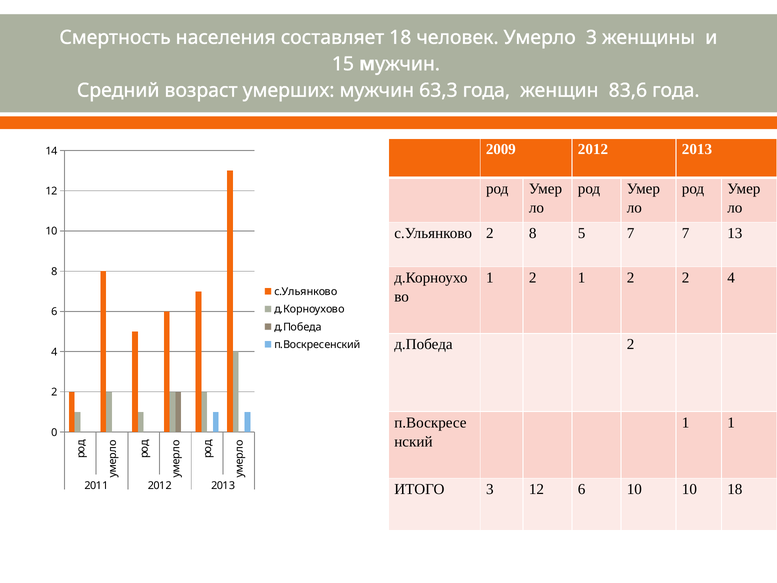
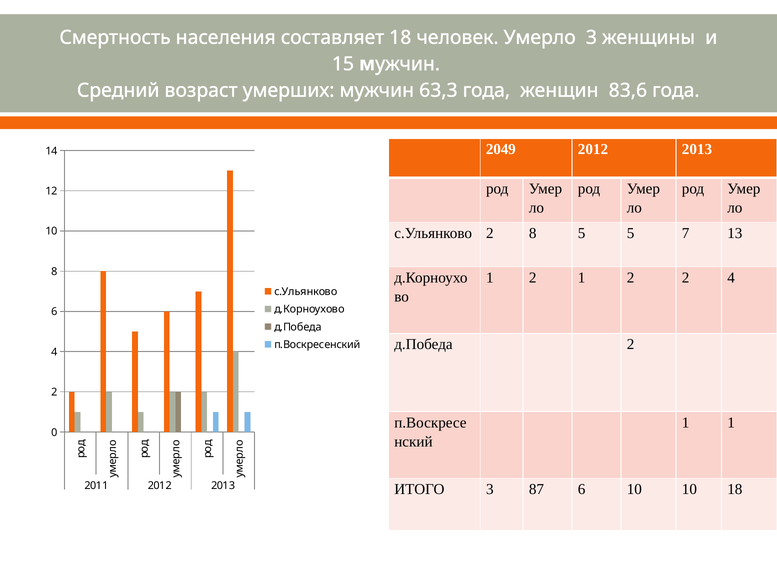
2009: 2009 -> 2049
5 7: 7 -> 5
3 12: 12 -> 87
